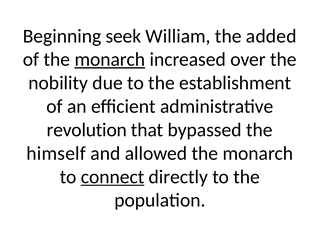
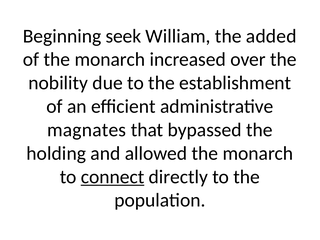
monarch at (110, 60) underline: present -> none
revolution: revolution -> magnates
himself: himself -> holding
